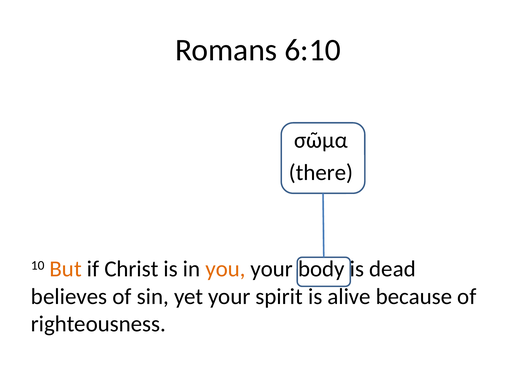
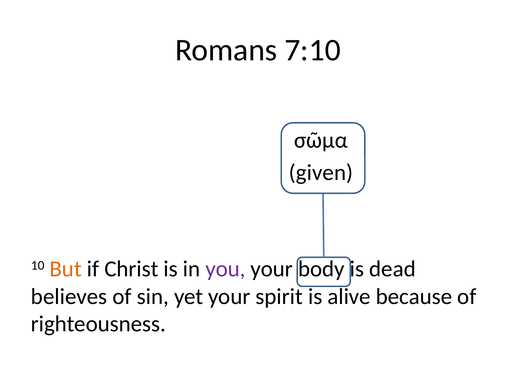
6:10: 6:10 -> 7:10
there: there -> given
you colour: orange -> purple
